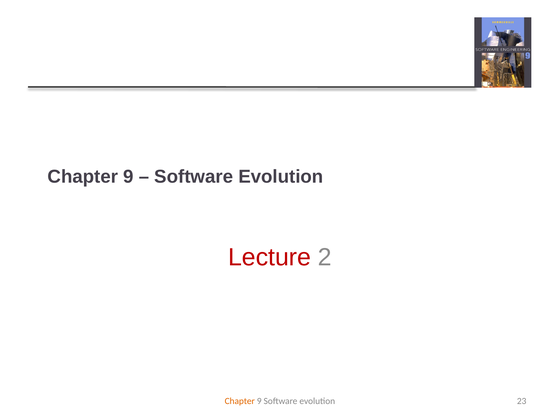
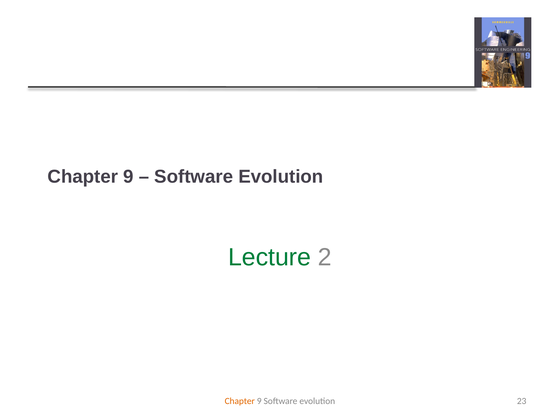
Lecture colour: red -> green
